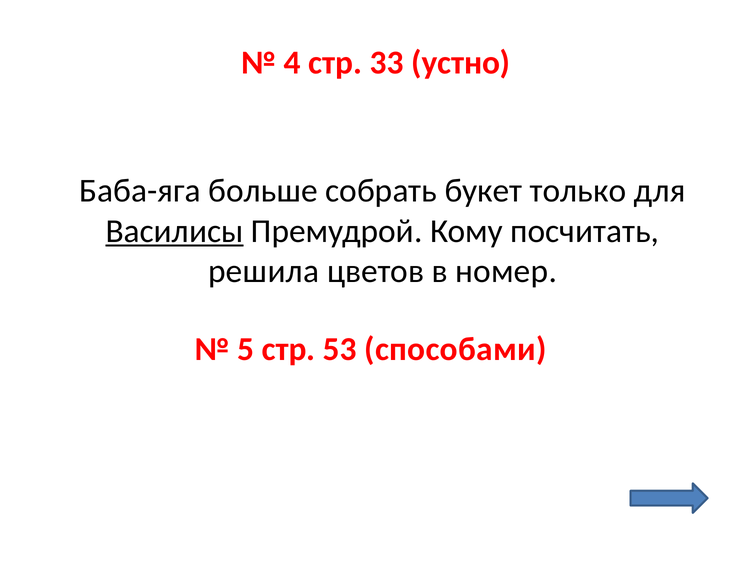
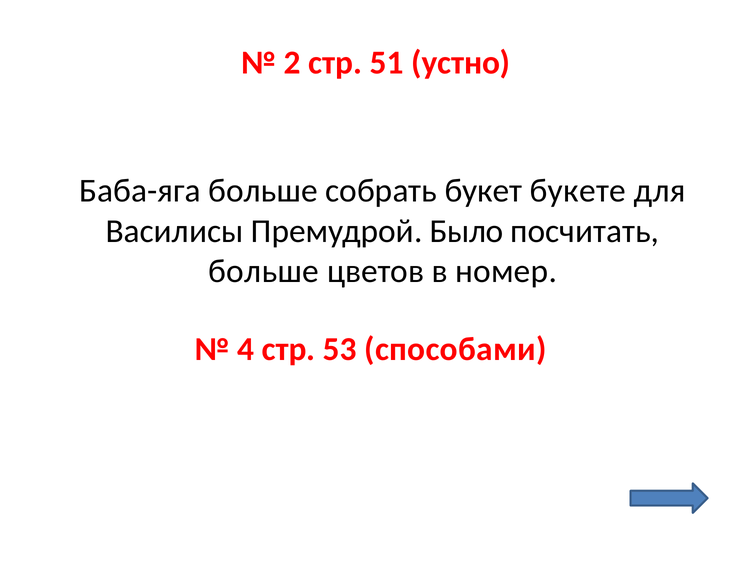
4: 4 -> 2
33: 33 -> 51
только: только -> букете
Василисы underline: present -> none
Кому: Кому -> Было
решила at (264, 271): решила -> больше
5: 5 -> 4
